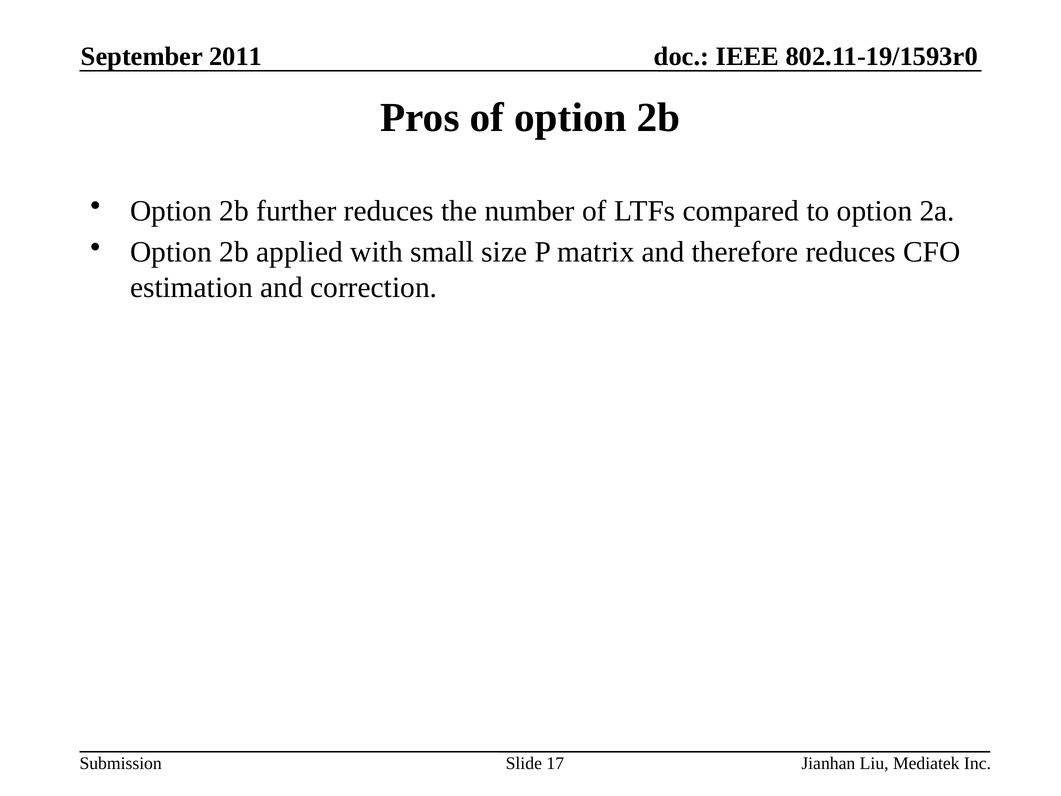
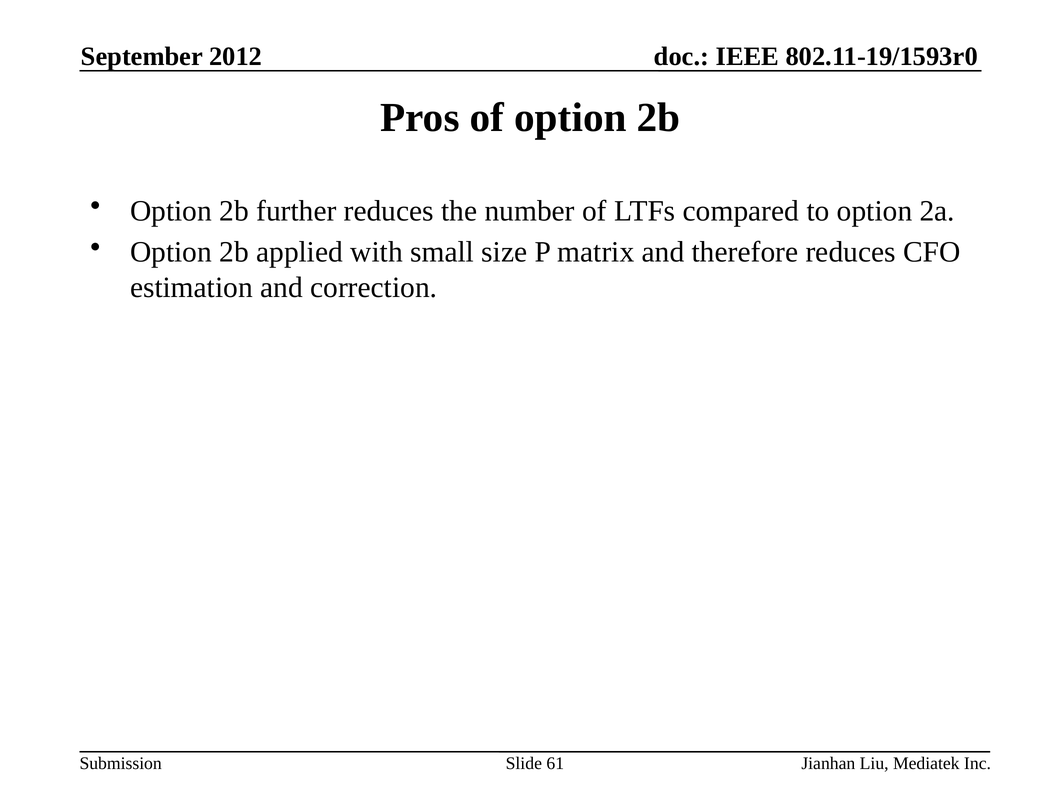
2011: 2011 -> 2012
17: 17 -> 61
